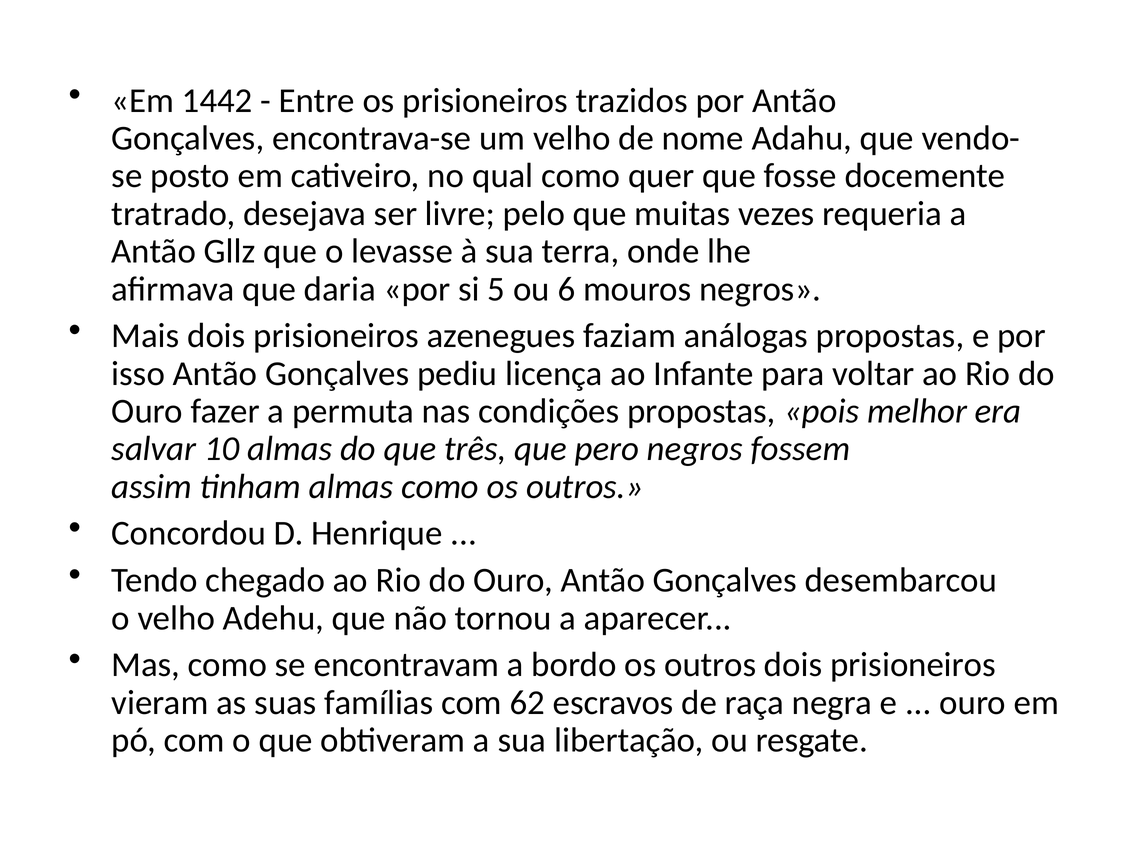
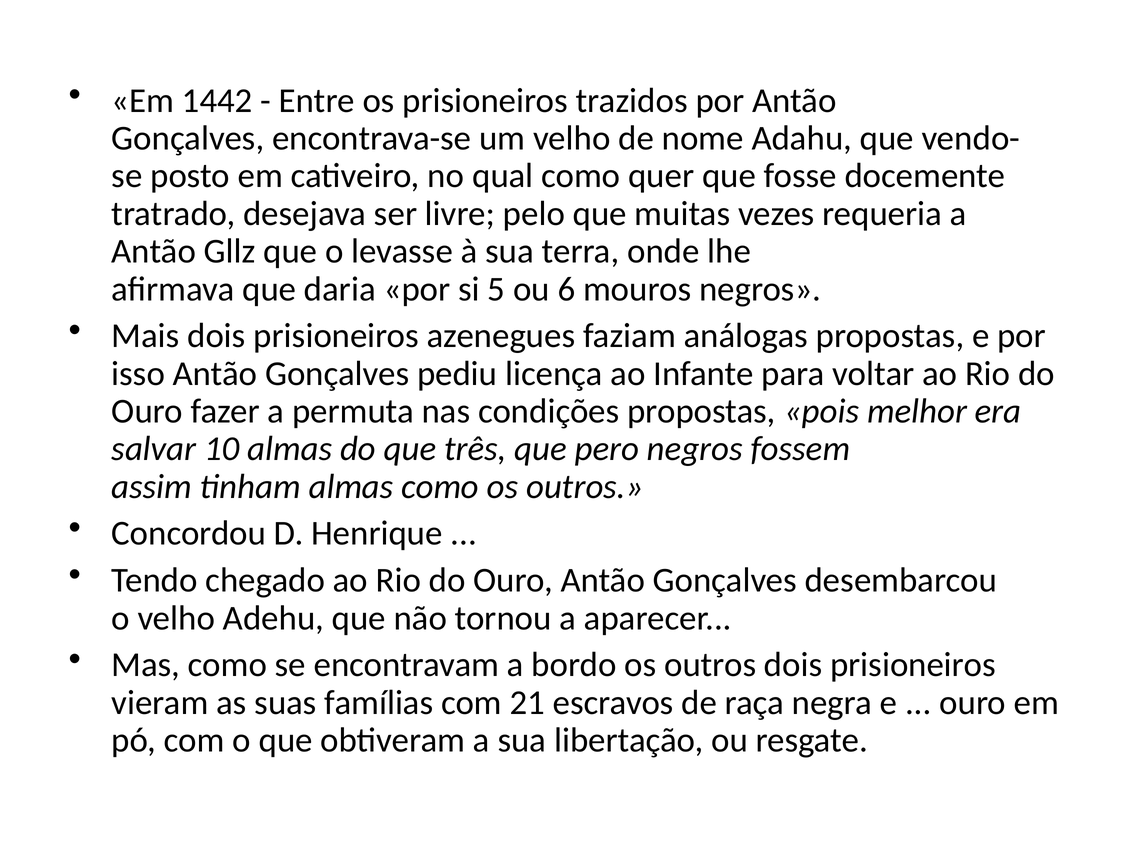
62: 62 -> 21
